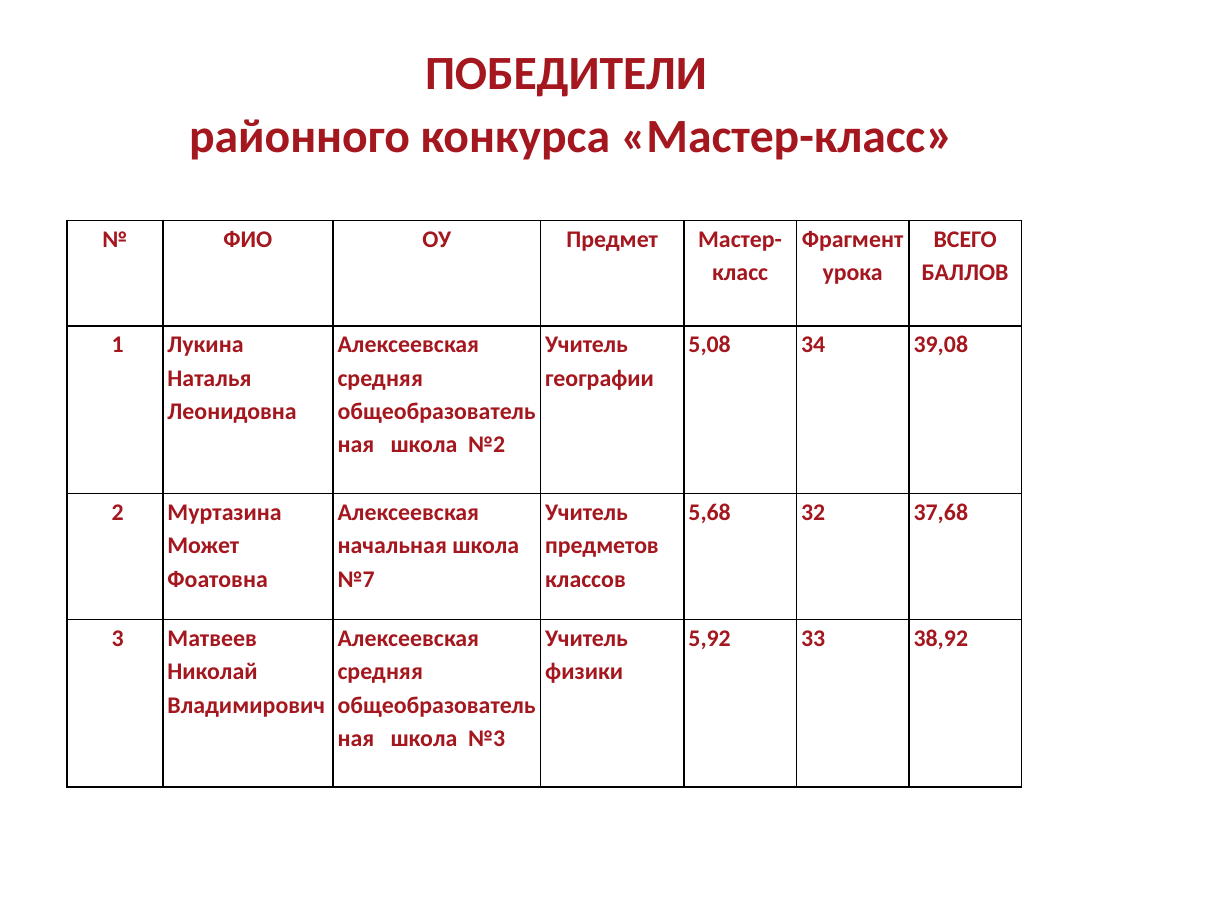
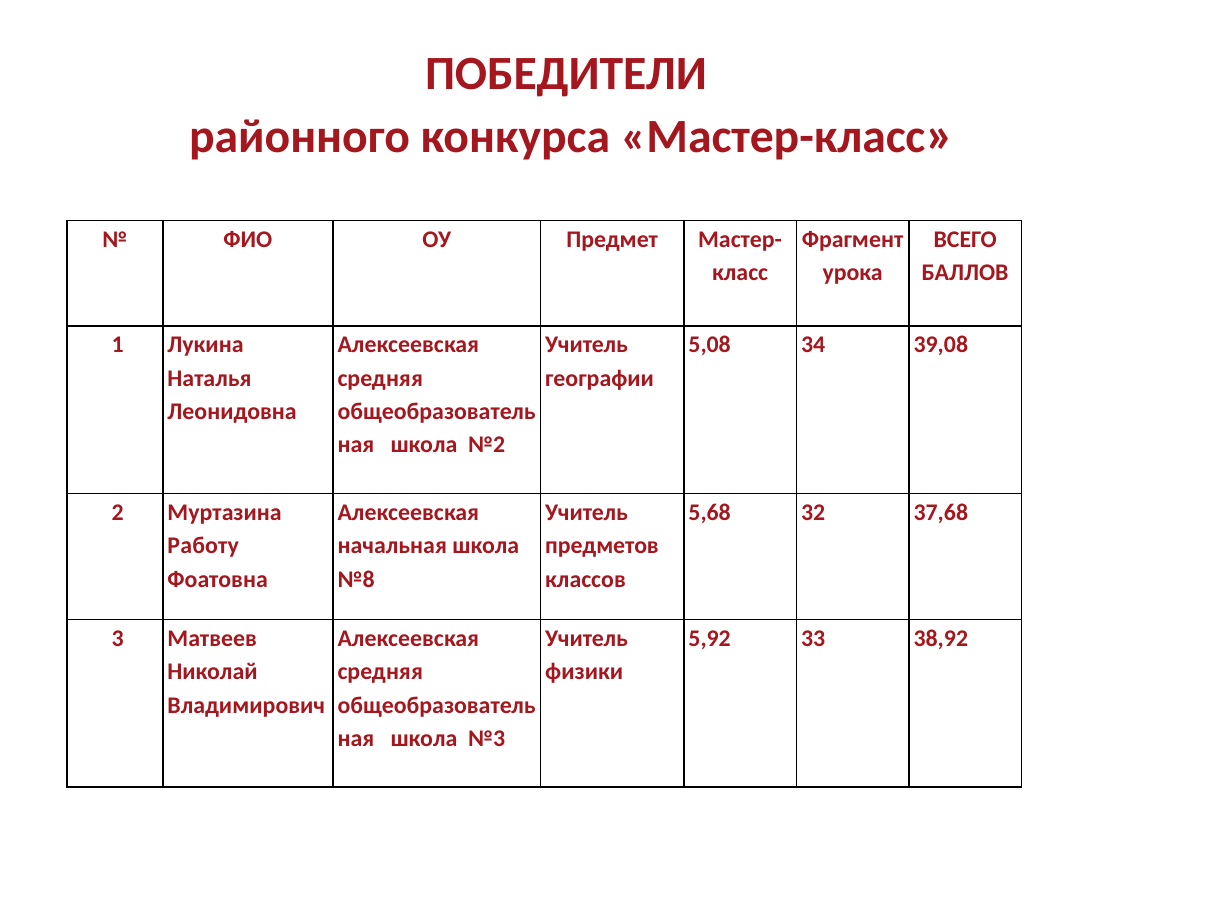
Может: Может -> Работу
№7: №7 -> №8
